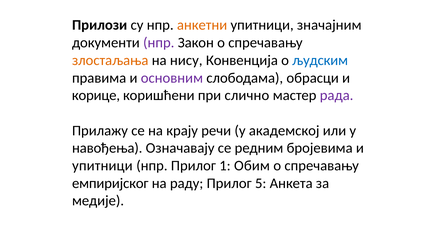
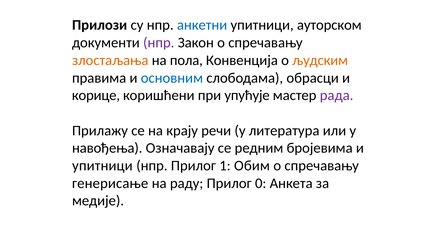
анкетни colour: orange -> blue
значајним: значајним -> ауторском
нису: нису -> пола
људским colour: blue -> orange
основним colour: purple -> blue
слично: слично -> упућује
академској: академској -> литература
емпиријског: емпиријског -> генерисање
5: 5 -> 0
